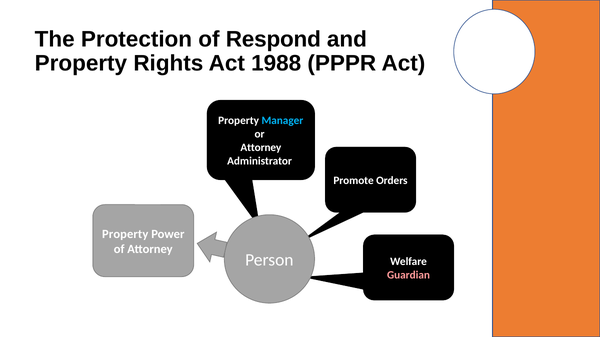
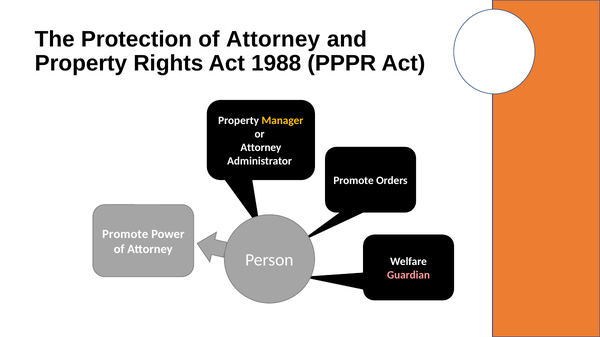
Protection of Respond: Respond -> Attorney
Manager colour: light blue -> yellow
Property at (125, 234): Property -> Promote
